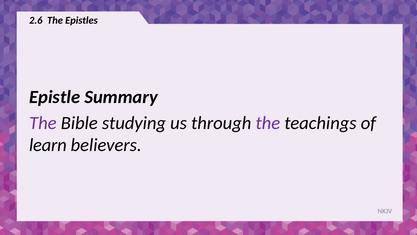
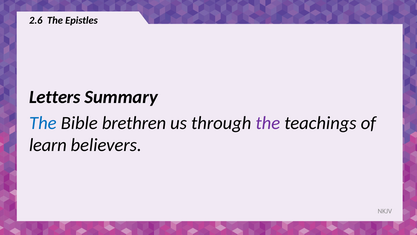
Epistle: Epistle -> Letters
The at (43, 123) colour: purple -> blue
studying: studying -> brethren
